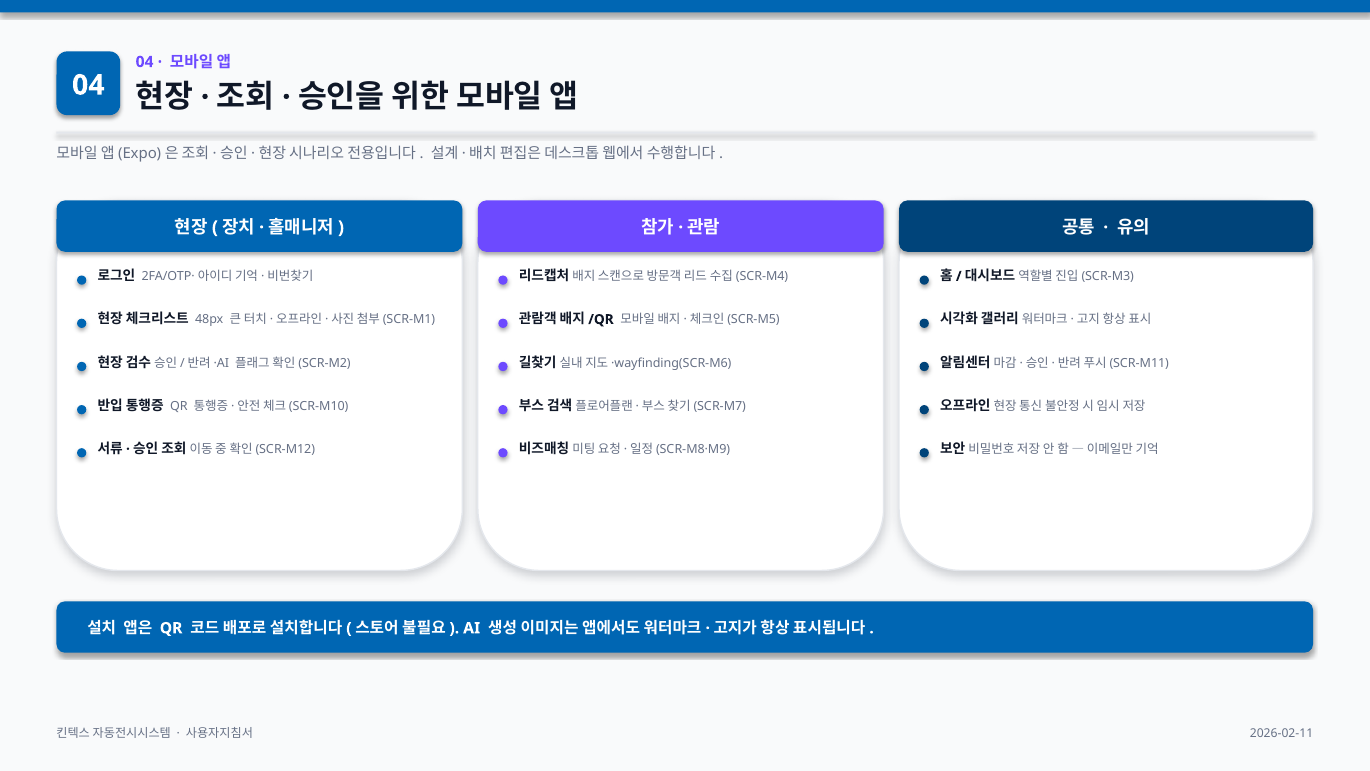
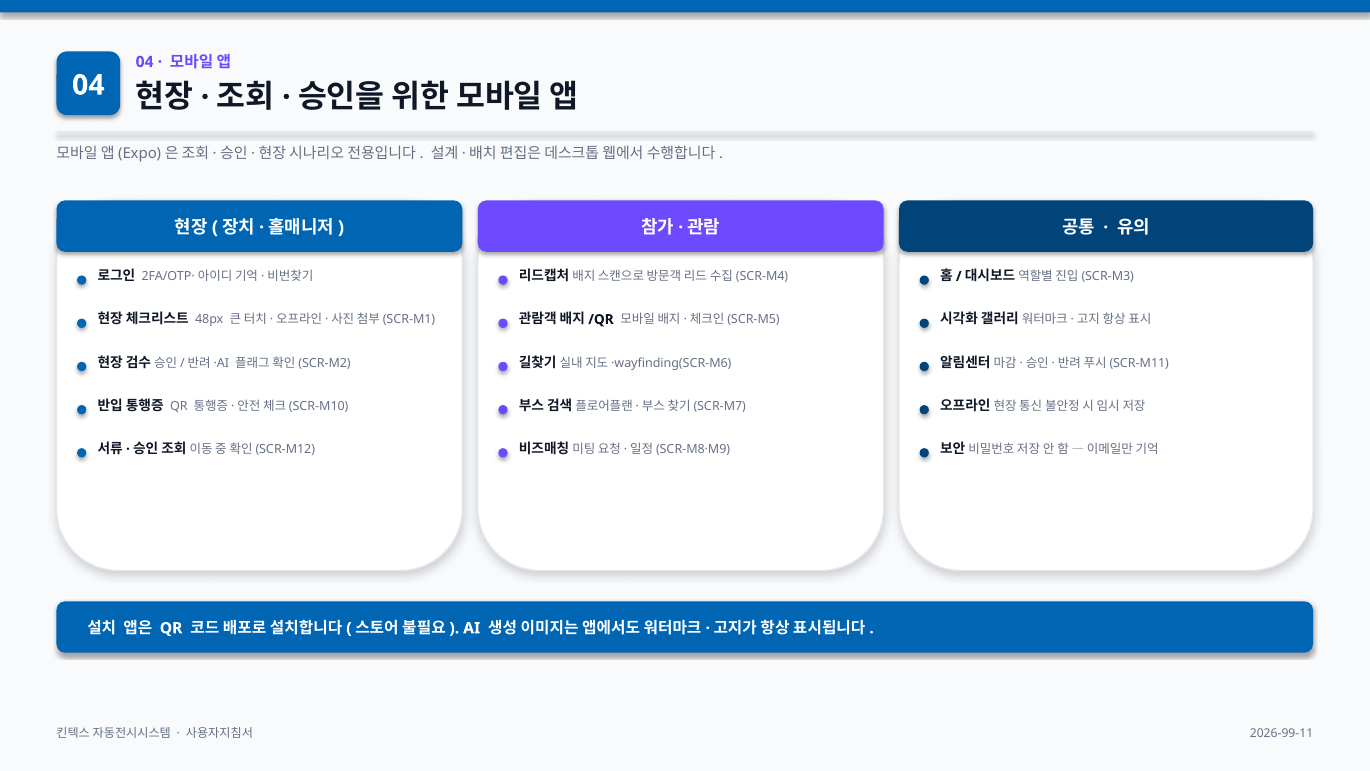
2026-02-11: 2026-02-11 -> 2026-99-11
